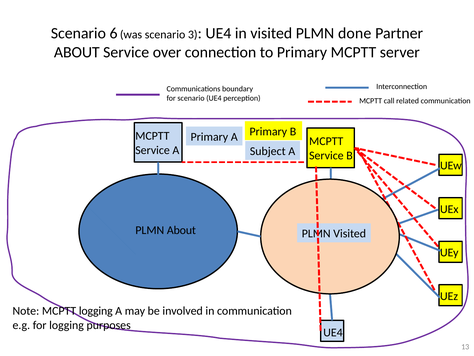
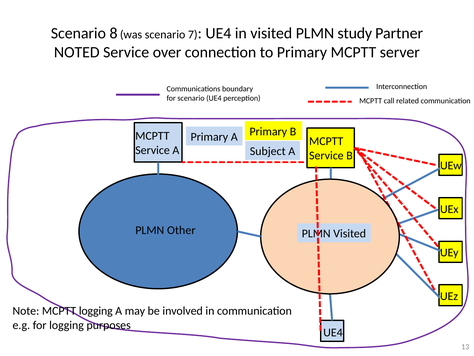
6: 6 -> 8
3: 3 -> 7
done: done -> study
ABOUT at (77, 52): ABOUT -> NOTED
PLMN About: About -> Other
